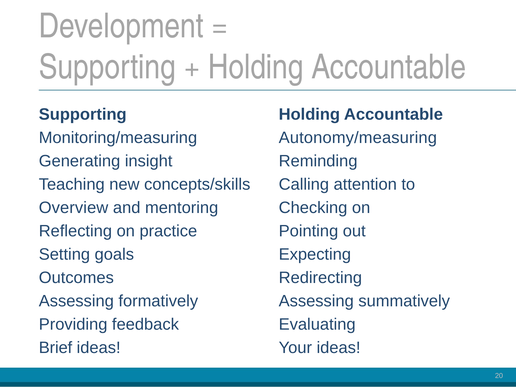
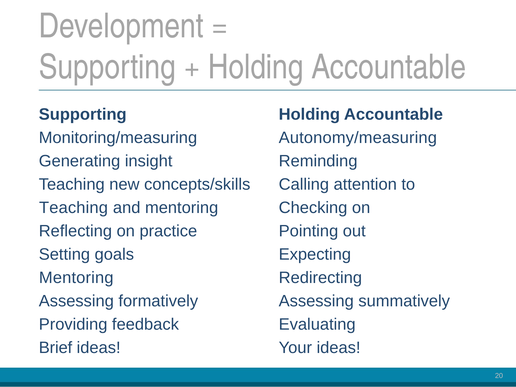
Overview at (74, 208): Overview -> Teaching
Outcomes at (76, 278): Outcomes -> Mentoring
